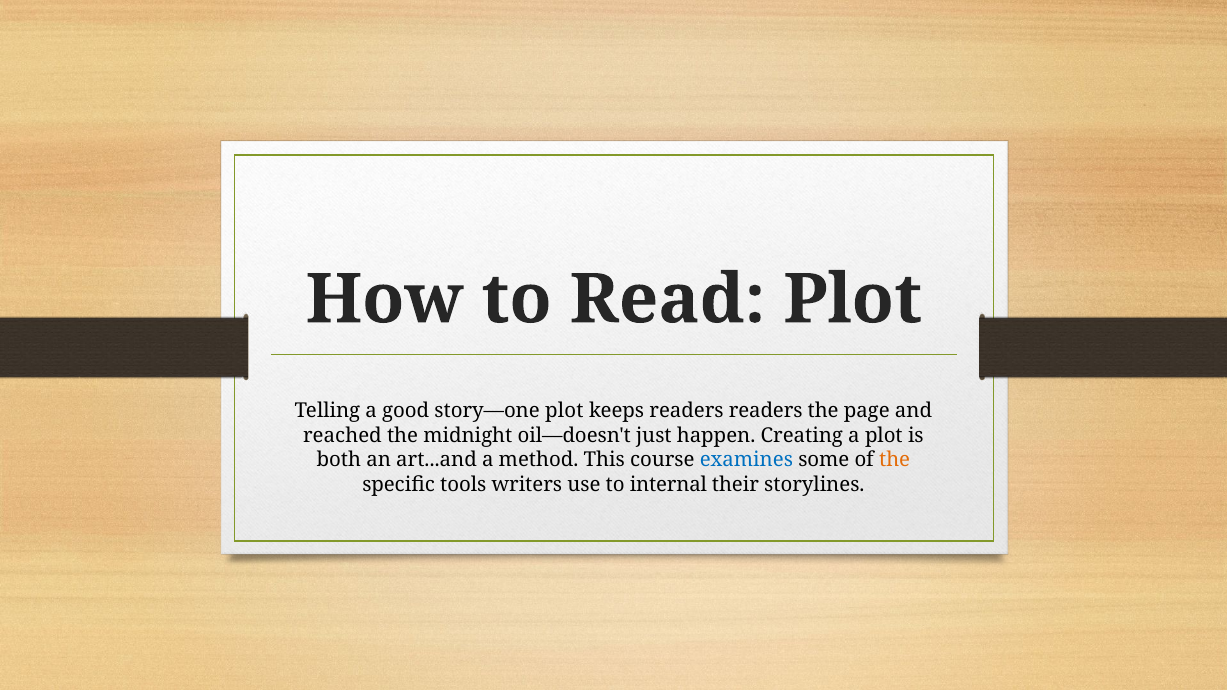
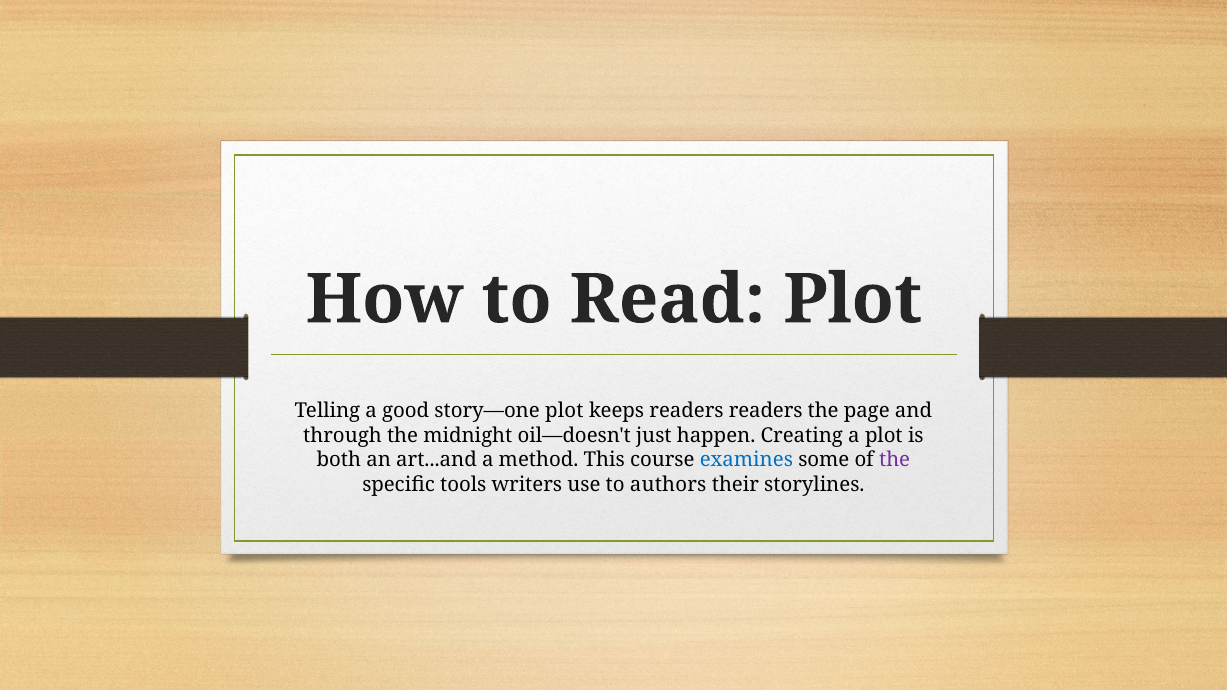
reached: reached -> through
the at (895, 460) colour: orange -> purple
internal: internal -> authors
